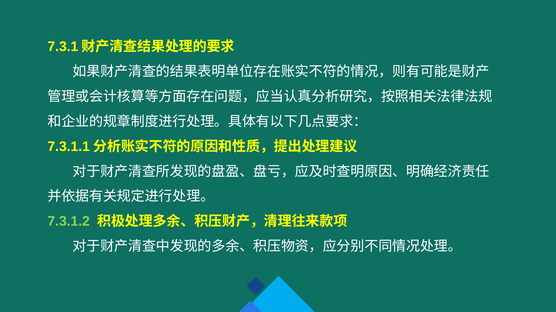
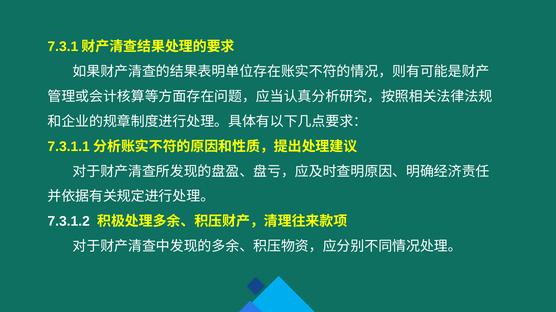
7.3.1.2 colour: light green -> white
